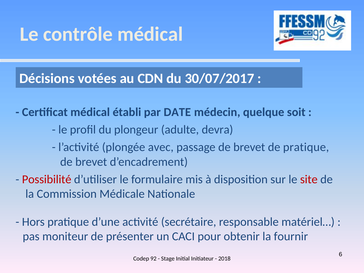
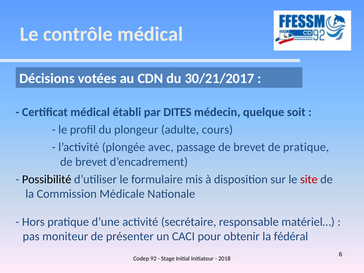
30/07/2017: 30/07/2017 -> 30/21/2017
DATE: DATE -> DITES
devra: devra -> cours
Possibilité colour: red -> black
fournir: fournir -> fédéral
